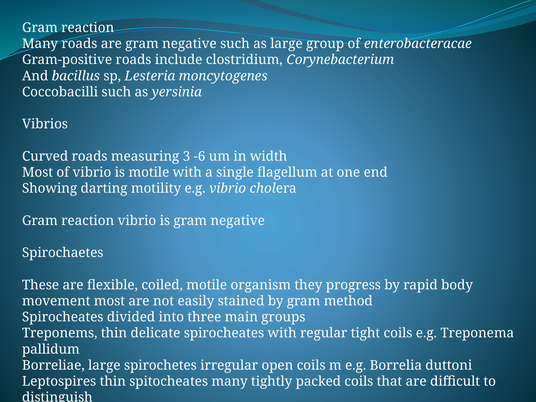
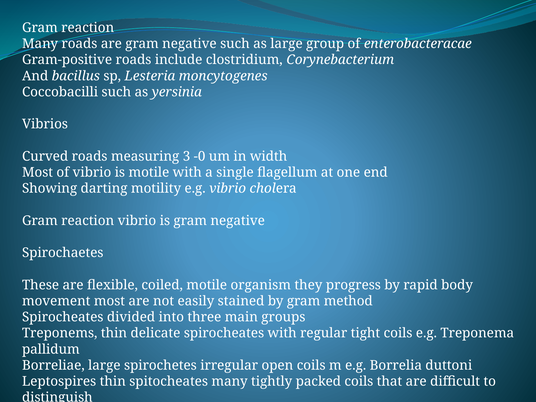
-6: -6 -> -0
